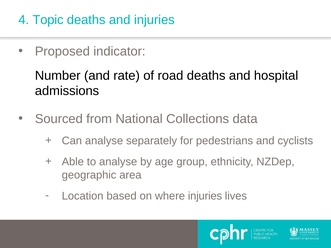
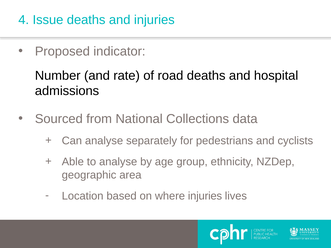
Topic: Topic -> Issue
